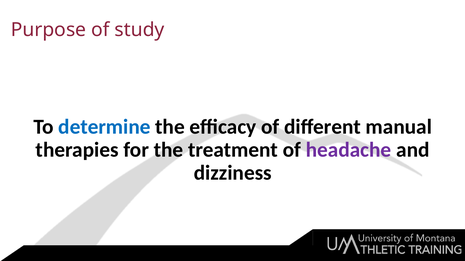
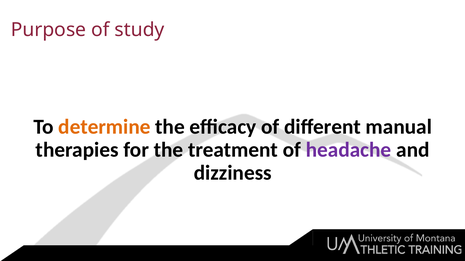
determine colour: blue -> orange
